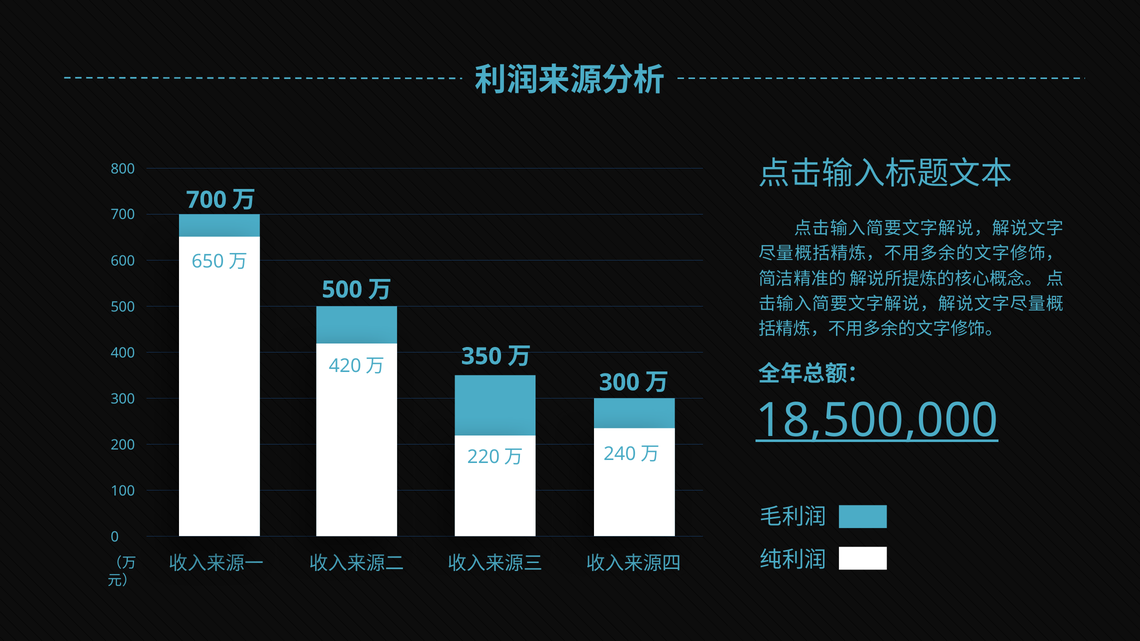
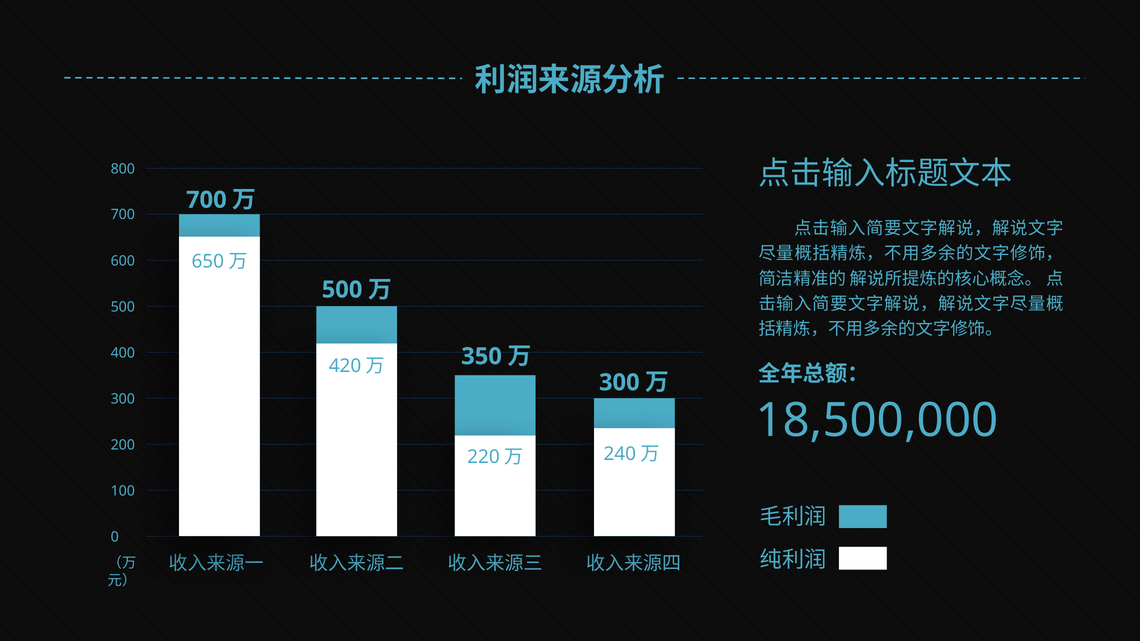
18,500,000 underline: present -> none
